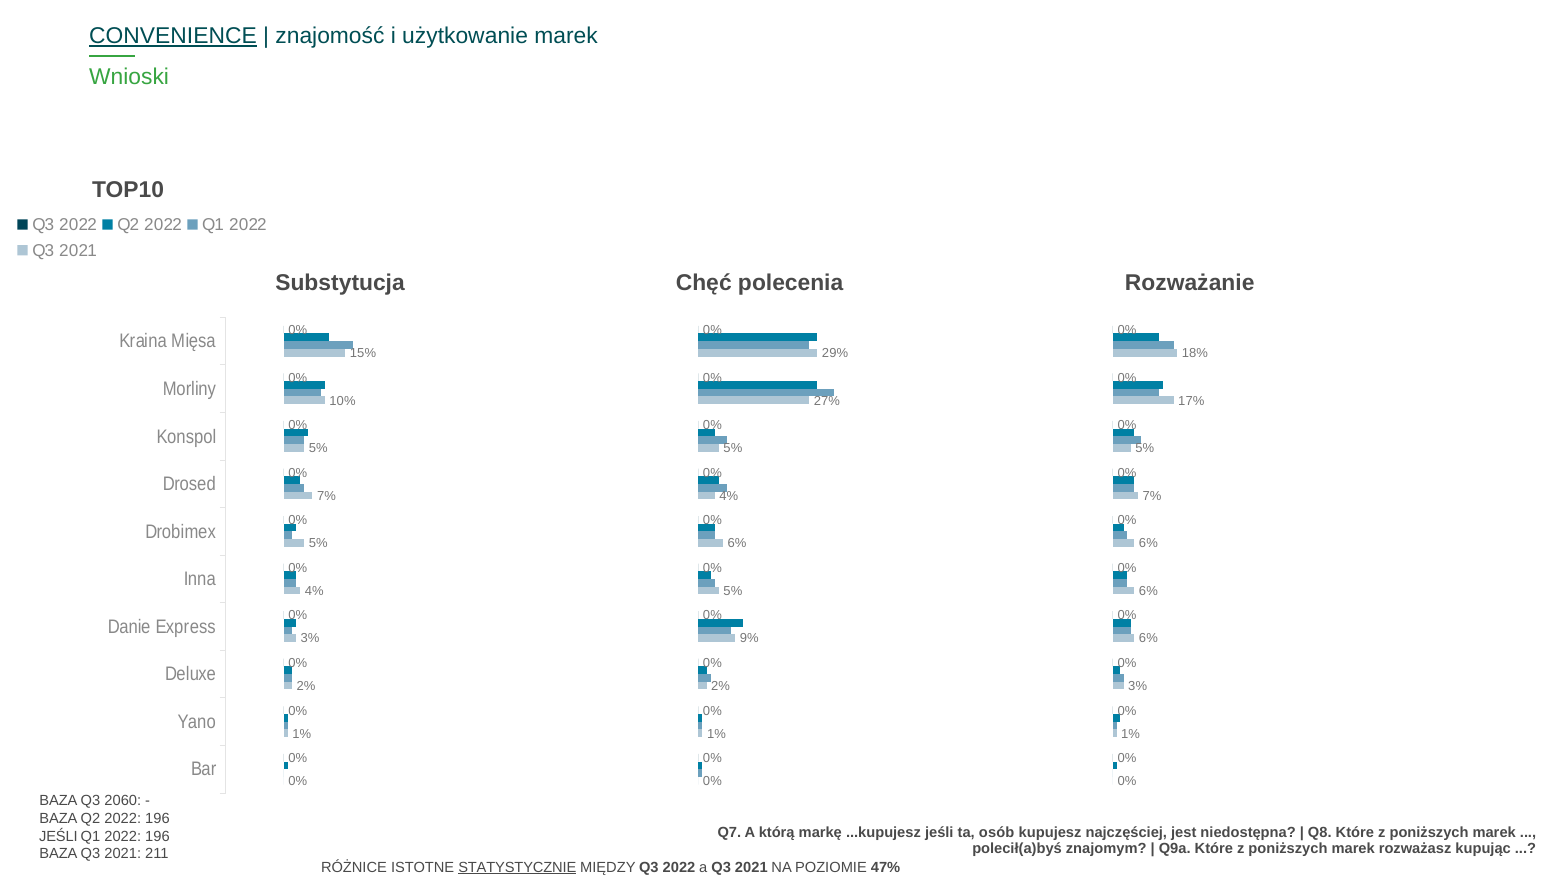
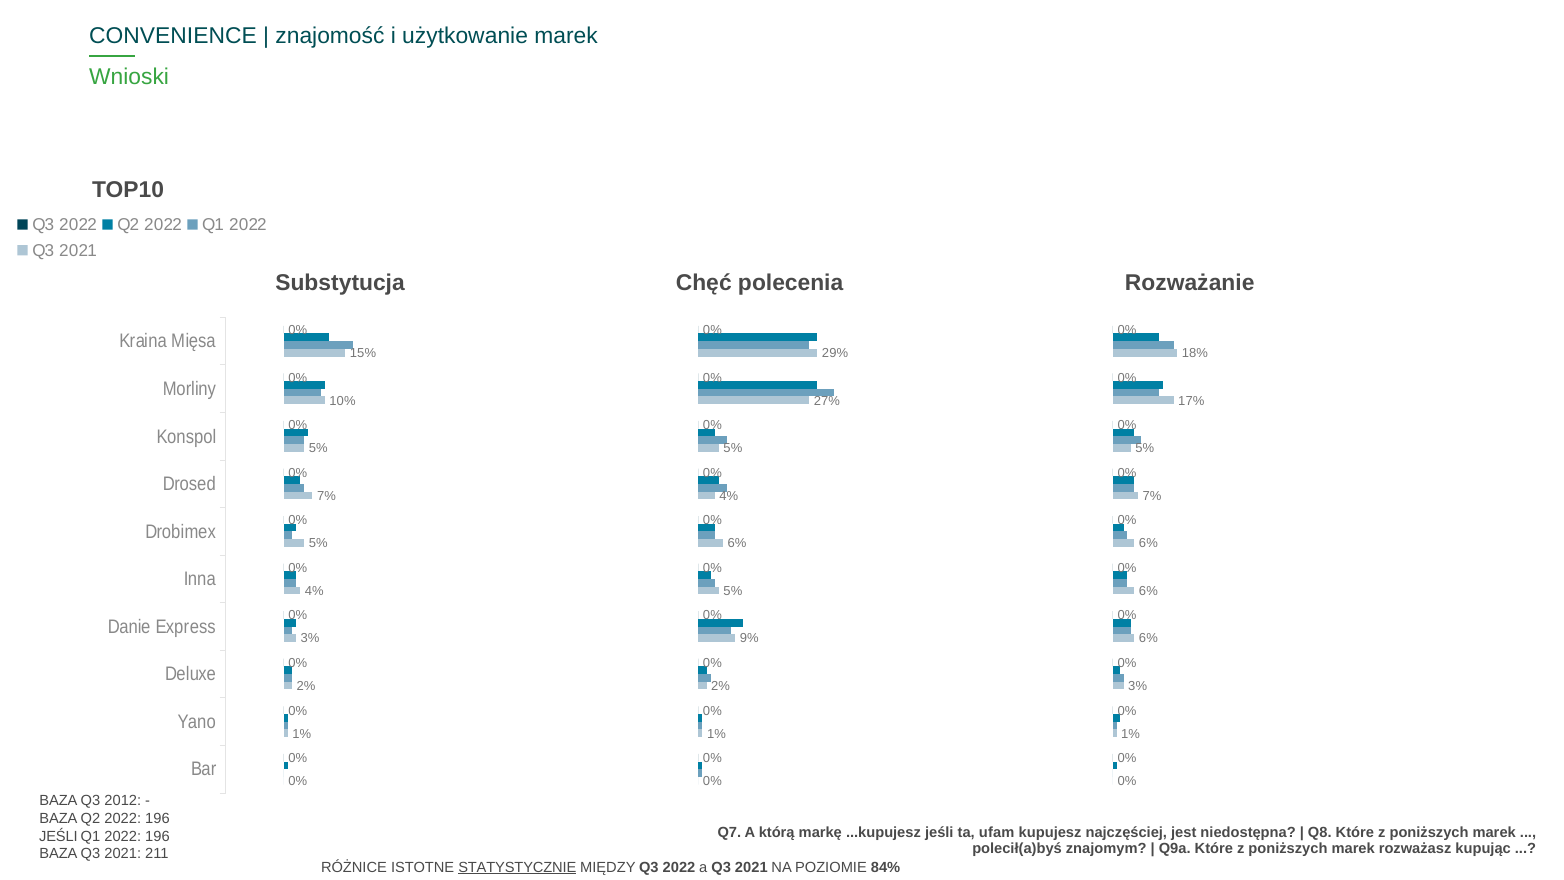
CONVENIENCE underline: present -> none
2060: 2060 -> 2012
osób: osób -> ufam
47%: 47% -> 84%
